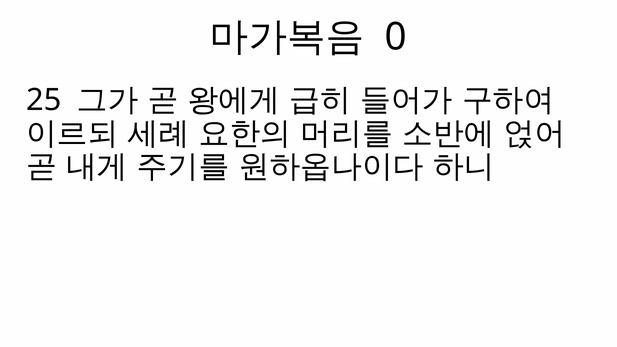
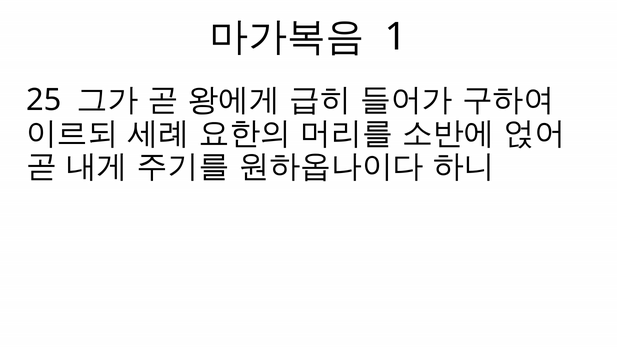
0: 0 -> 1
